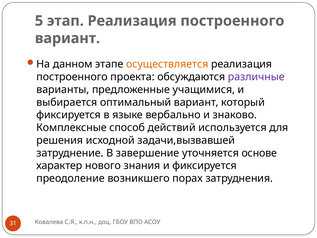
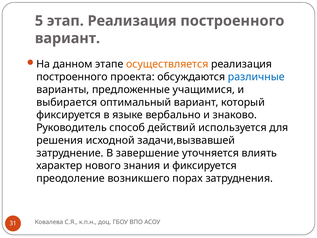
различные colour: purple -> blue
Комплексные: Комплексные -> Руководитель
основе: основе -> влиять
